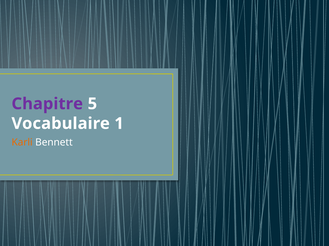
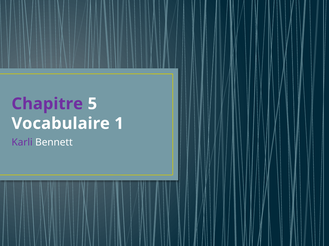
Karli colour: orange -> purple
